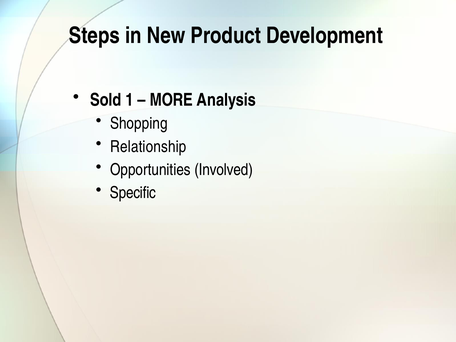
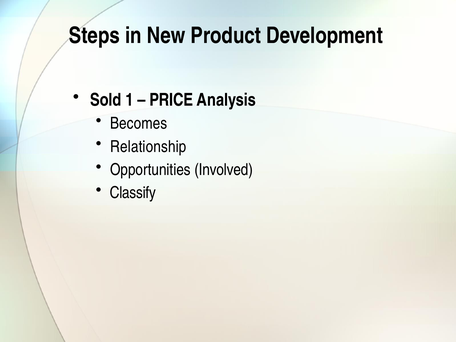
MORE: MORE -> PRICE
Shopping: Shopping -> Becomes
Specific: Specific -> Classify
